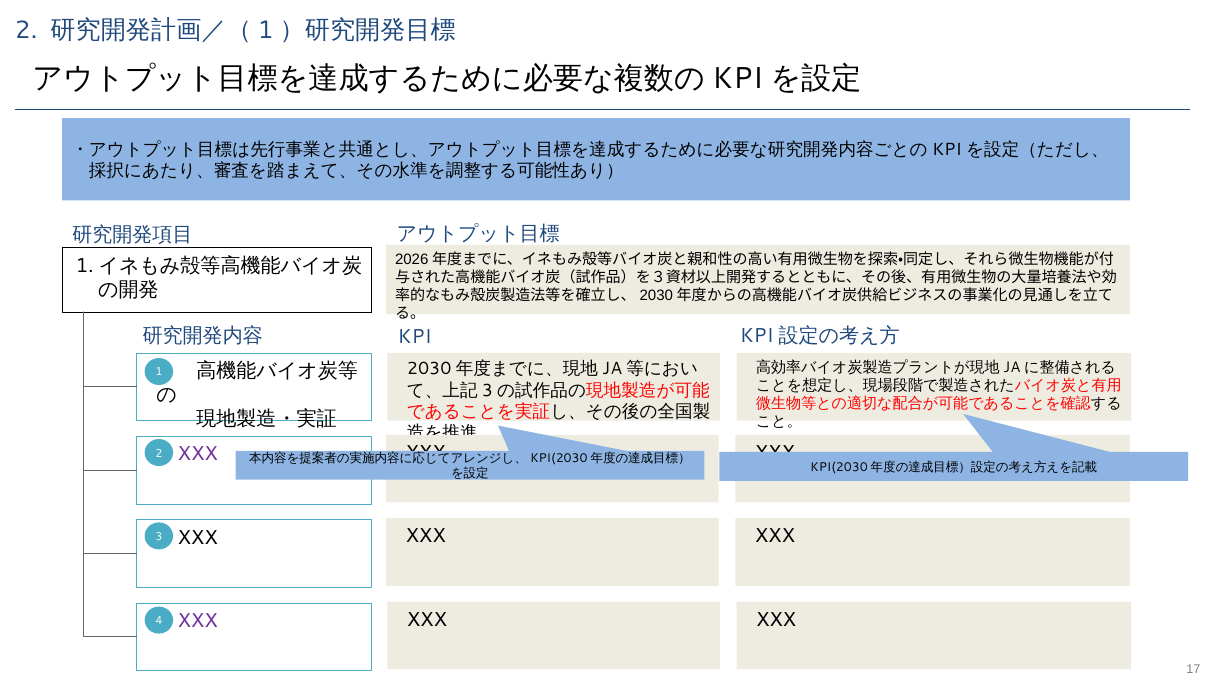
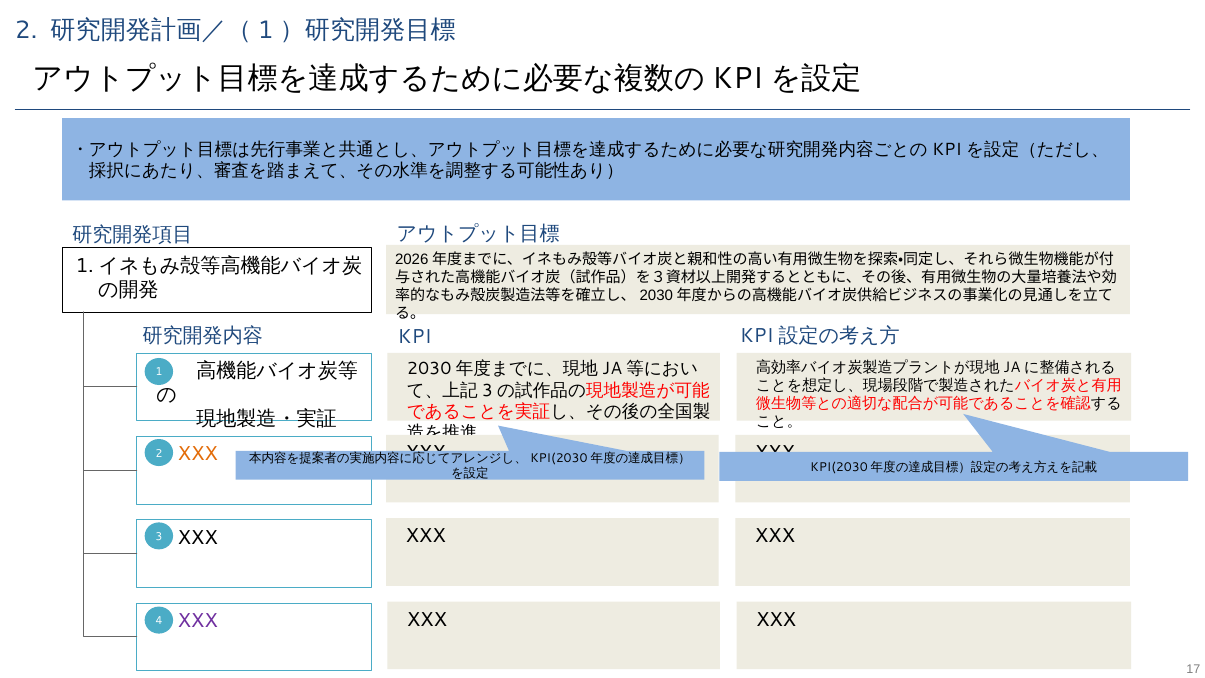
XXX at (198, 454) colour: purple -> orange
